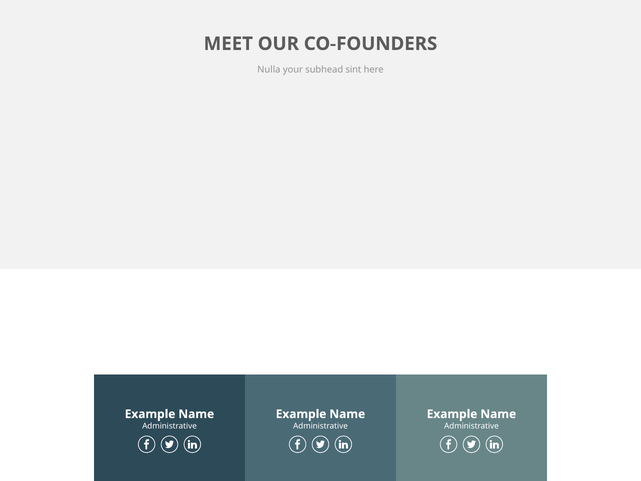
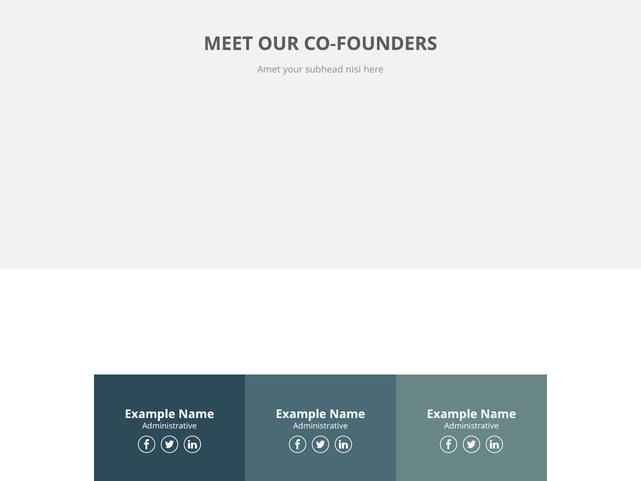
Nulla: Nulla -> Amet
sint: sint -> nisi
